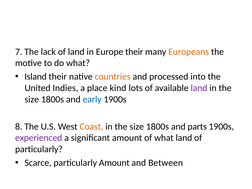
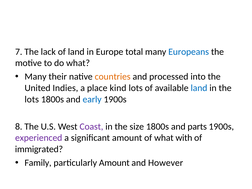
Europe their: their -> total
Europeans colour: orange -> blue
Island at (36, 77): Island -> Many
land at (199, 88) colour: purple -> blue
size at (32, 99): size -> lots
Coast colour: orange -> purple
what land: land -> with
particularly at (39, 149): particularly -> immigrated
Scarce: Scarce -> Family
Between: Between -> However
